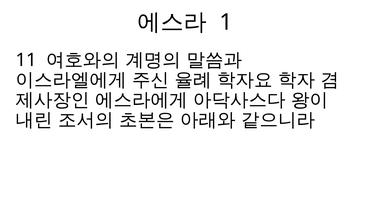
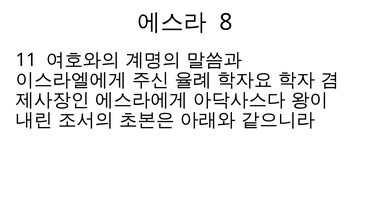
1: 1 -> 8
